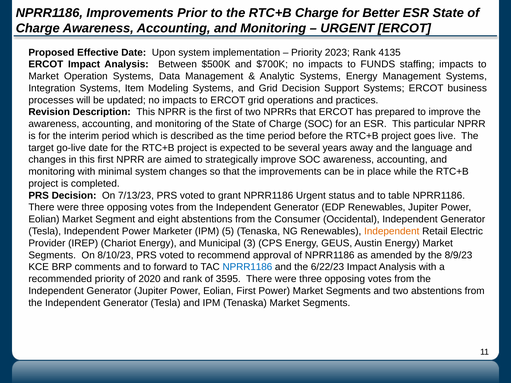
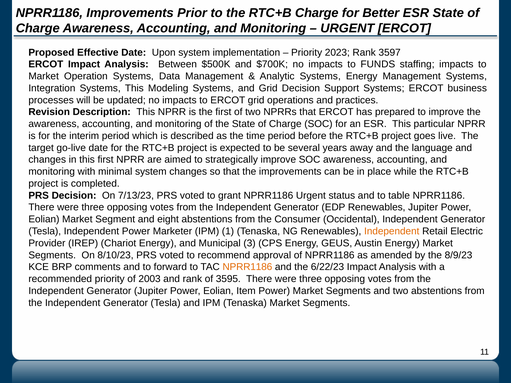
4135: 4135 -> 3597
Systems Item: Item -> This
5: 5 -> 1
NPRR1186 at (247, 267) colour: blue -> orange
2020: 2020 -> 2003
Eolian First: First -> Item
